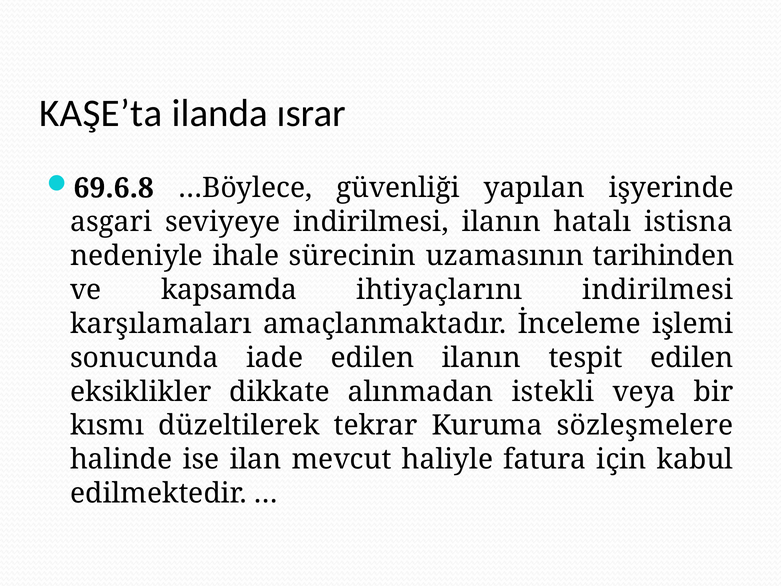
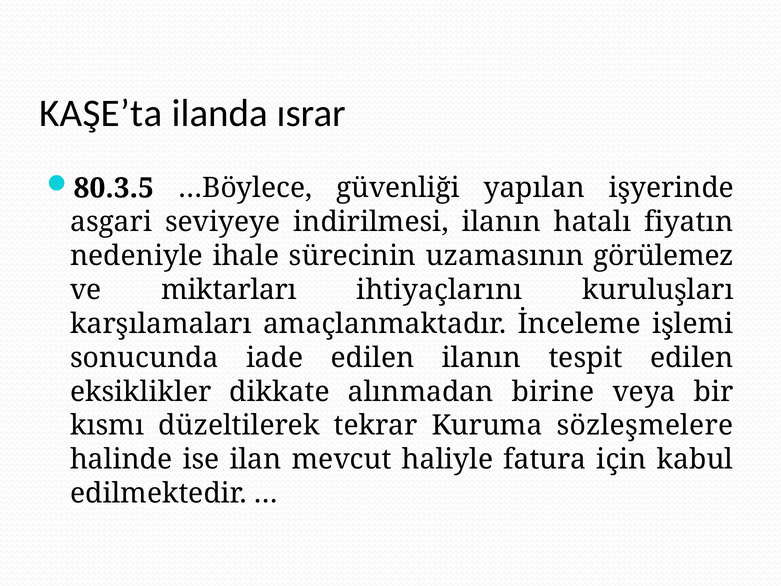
69.6.8: 69.6.8 -> 80.3.5
istisna: istisna -> fiyatın
tarihinden: tarihinden -> görülemez
kapsamda: kapsamda -> miktarları
ihtiyaçlarını indirilmesi: indirilmesi -> kuruluşları
istekli: istekli -> birine
